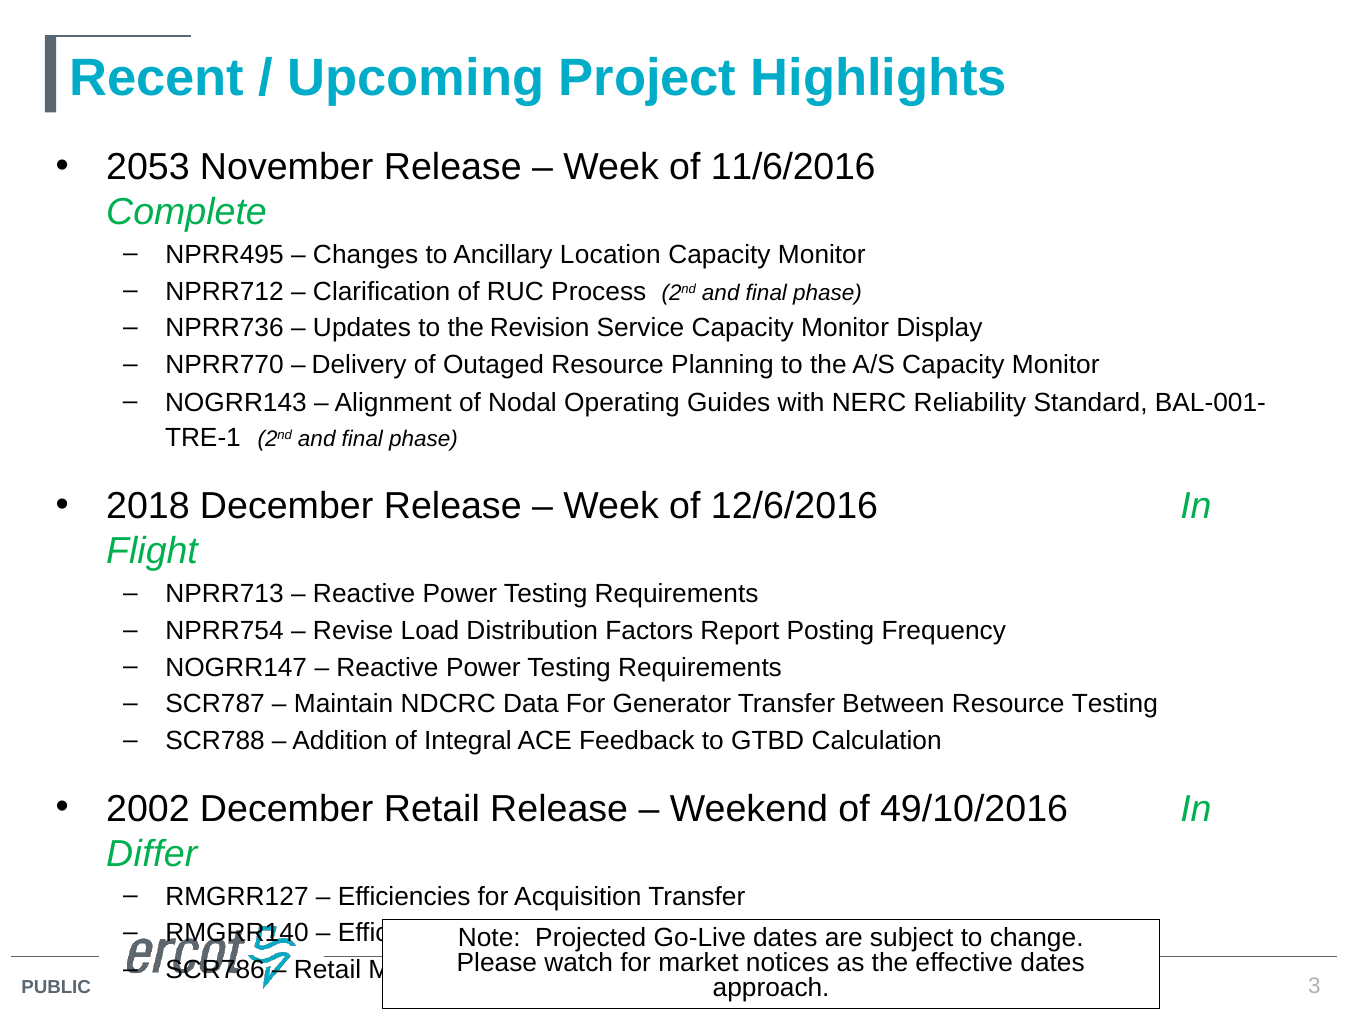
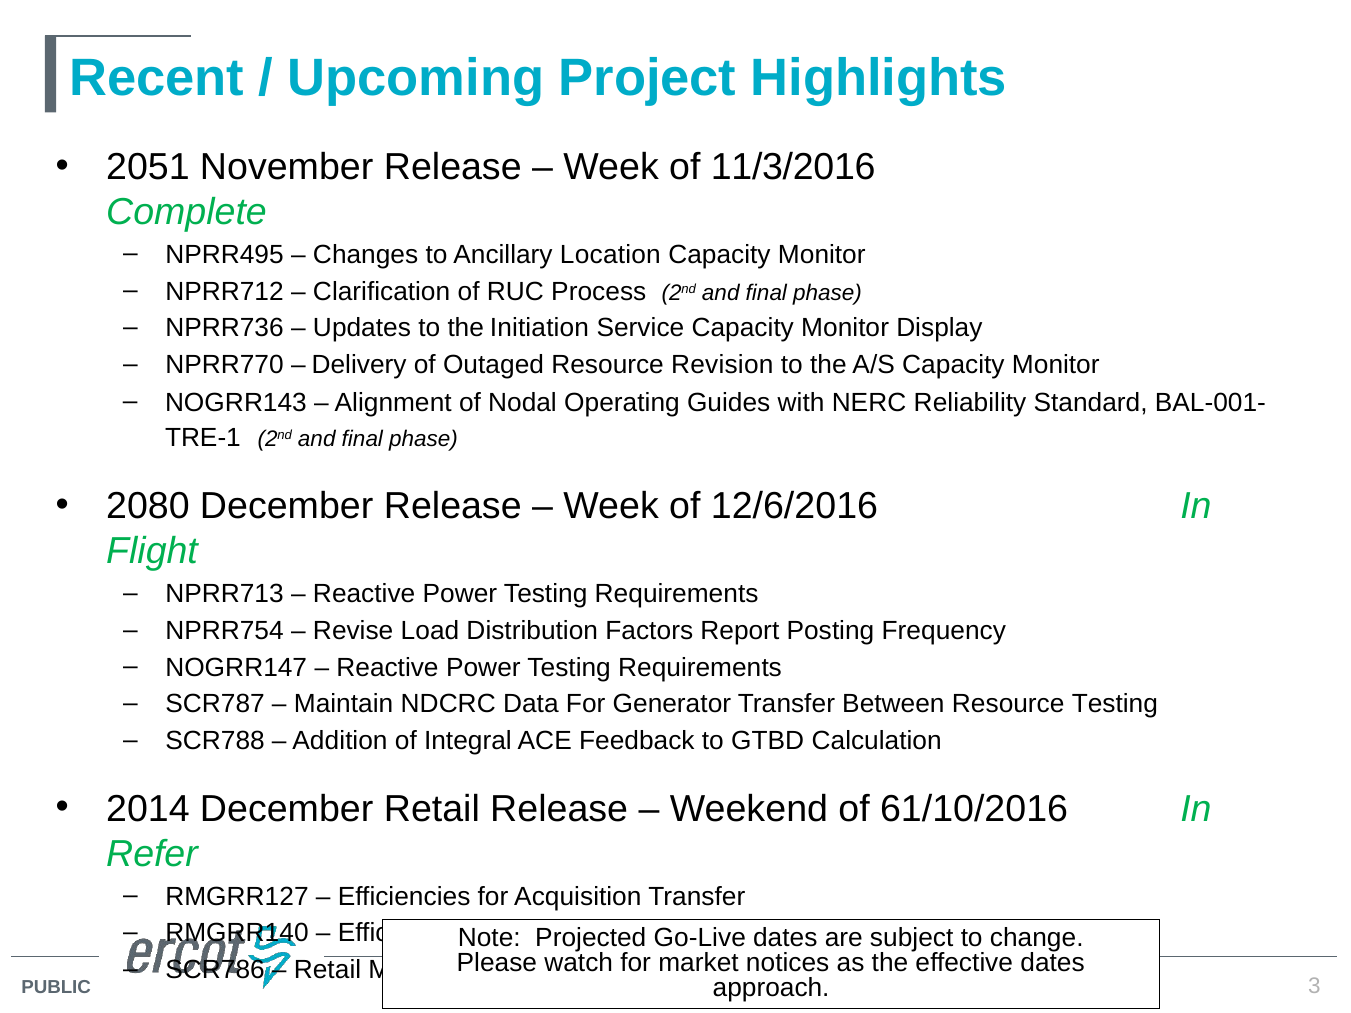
2053: 2053 -> 2051
11/6/2016: 11/6/2016 -> 11/3/2016
Revision: Revision -> Initiation
Planning: Planning -> Revision
2018: 2018 -> 2080
2002: 2002 -> 2014
49/10/2016: 49/10/2016 -> 61/10/2016
Differ: Differ -> Refer
